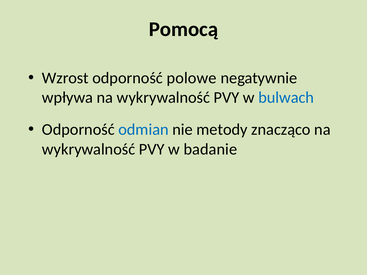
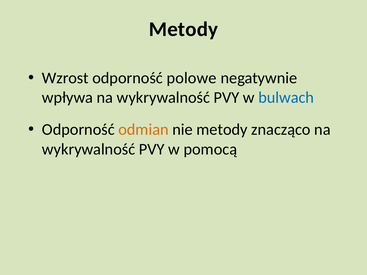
Pomocą at (184, 29): Pomocą -> Metody
odmian colour: blue -> orange
badanie: badanie -> pomocą
